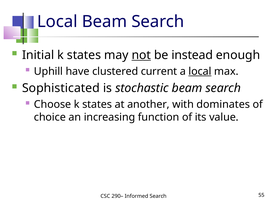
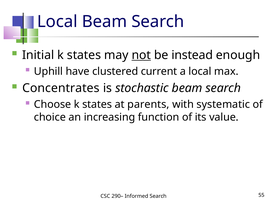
local at (200, 71) underline: present -> none
Sophisticated: Sophisticated -> Concentrates
another: another -> parents
dominates: dominates -> systematic
